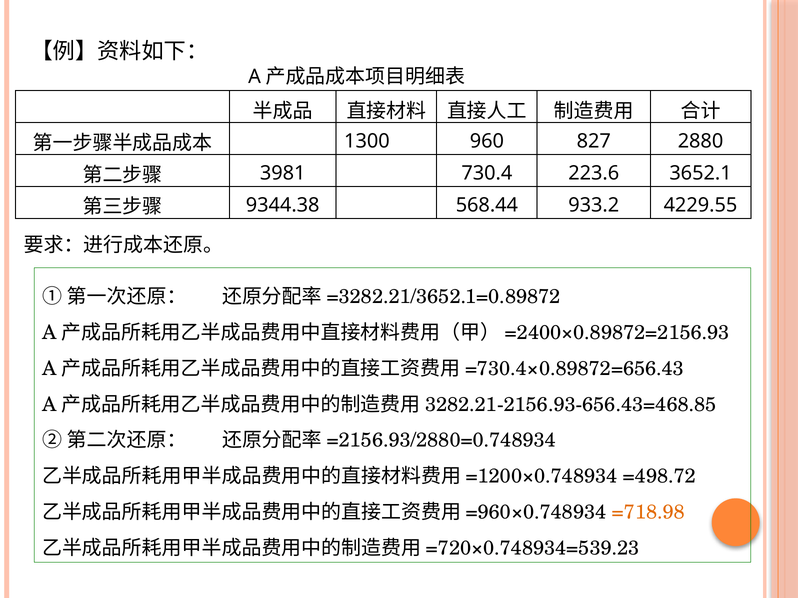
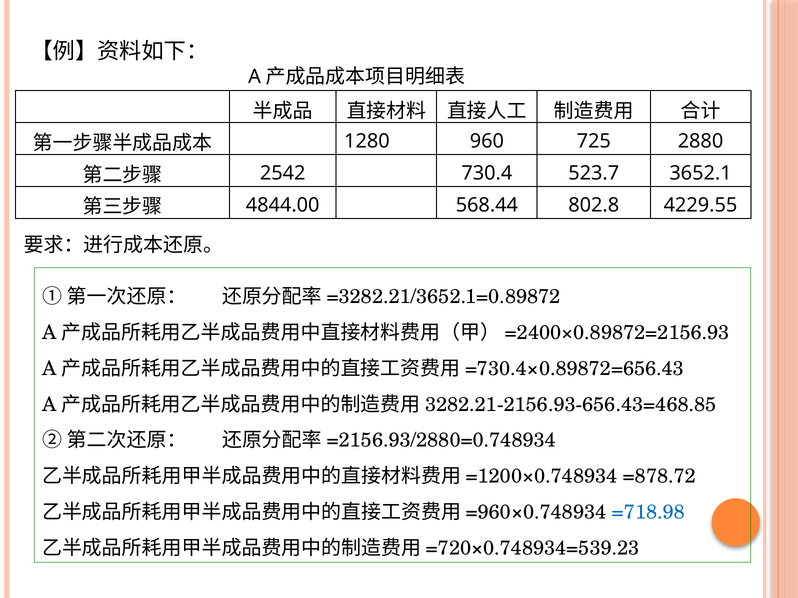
1300: 1300 -> 1280
827: 827 -> 725
3981: 3981 -> 2542
223.6: 223.6 -> 523.7
9344.38: 9344.38 -> 4844.00
933.2: 933.2 -> 802.8
=498.72: =498.72 -> =878.72
=718.98 colour: orange -> blue
